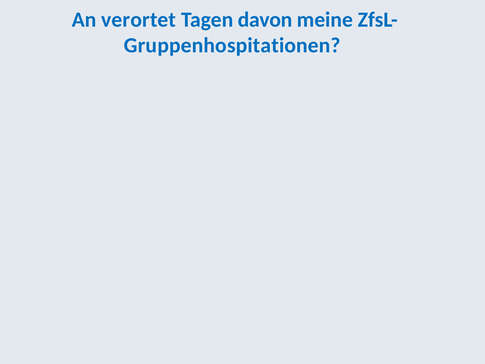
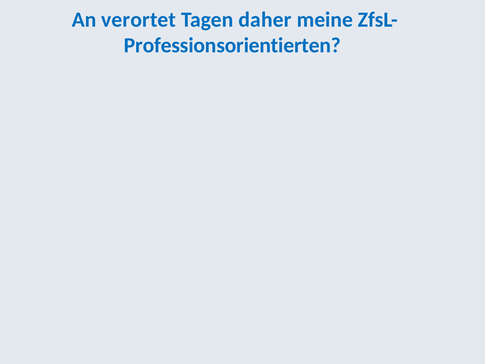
davon: davon -> daher
Gruppenhospitationen: Gruppenhospitationen -> Professionsorientierten
